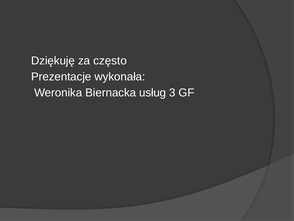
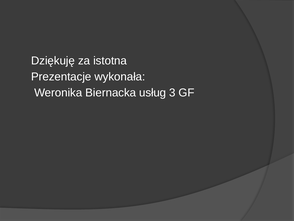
często: często -> istotna
